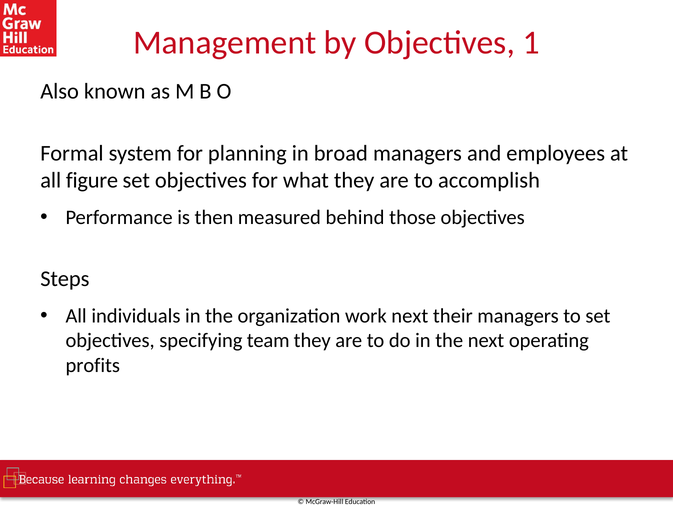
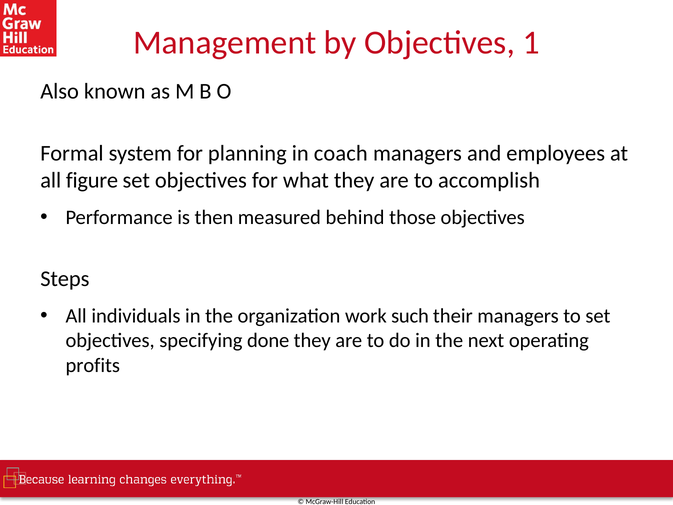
broad: broad -> coach
work next: next -> such
team: team -> done
